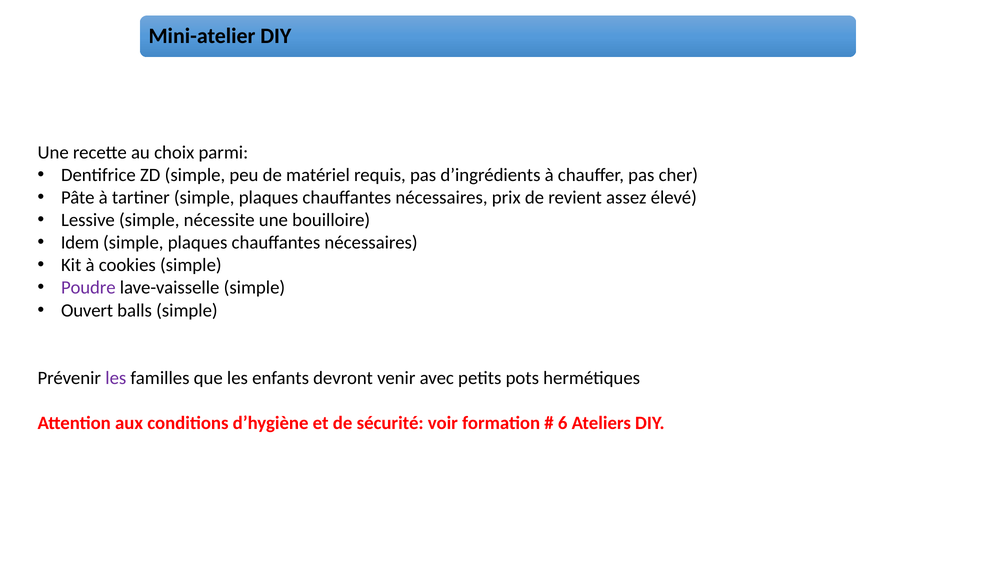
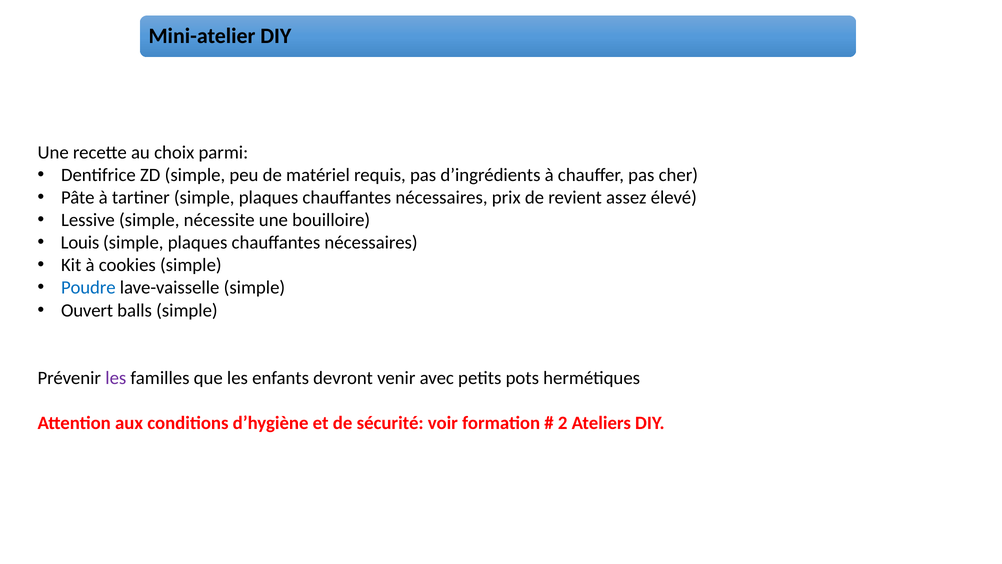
Idem: Idem -> Louis
Poudre colour: purple -> blue
6: 6 -> 2
